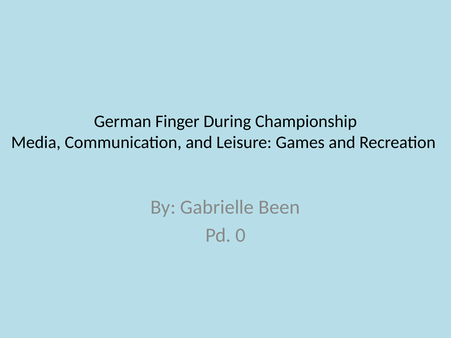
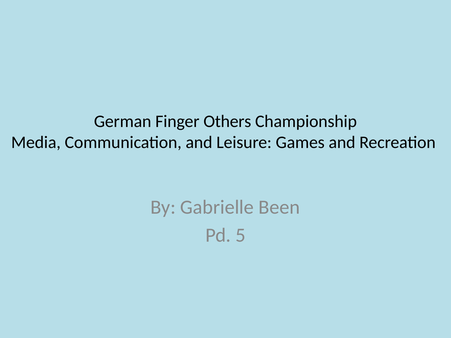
During: During -> Others
0: 0 -> 5
